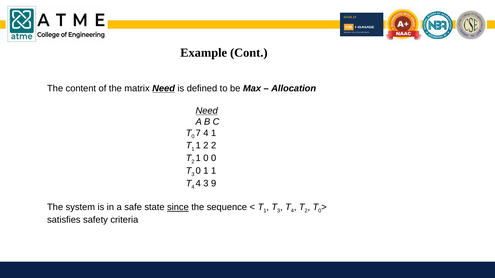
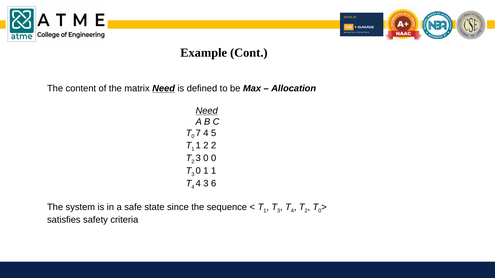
4 1: 1 -> 5
2 1: 1 -> 3
9: 9 -> 6
since underline: present -> none
